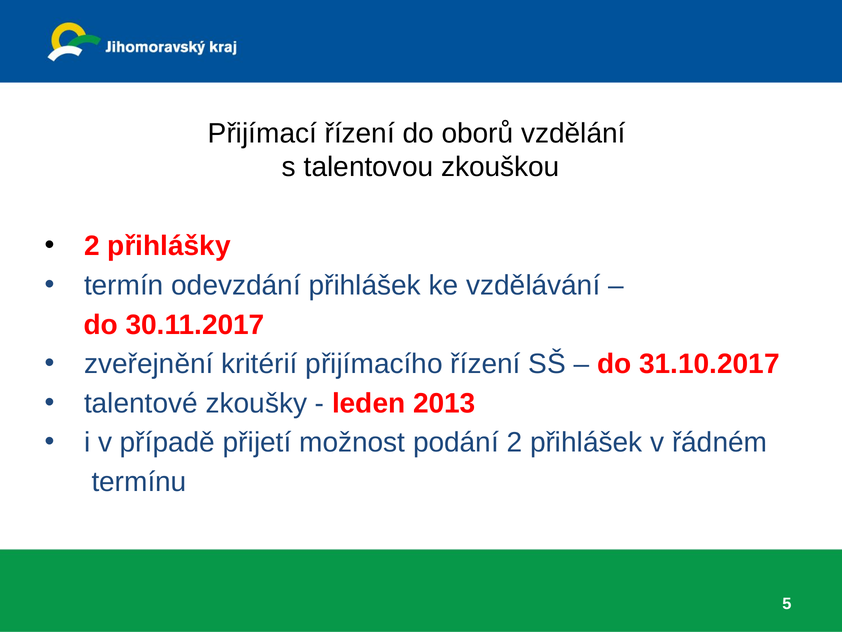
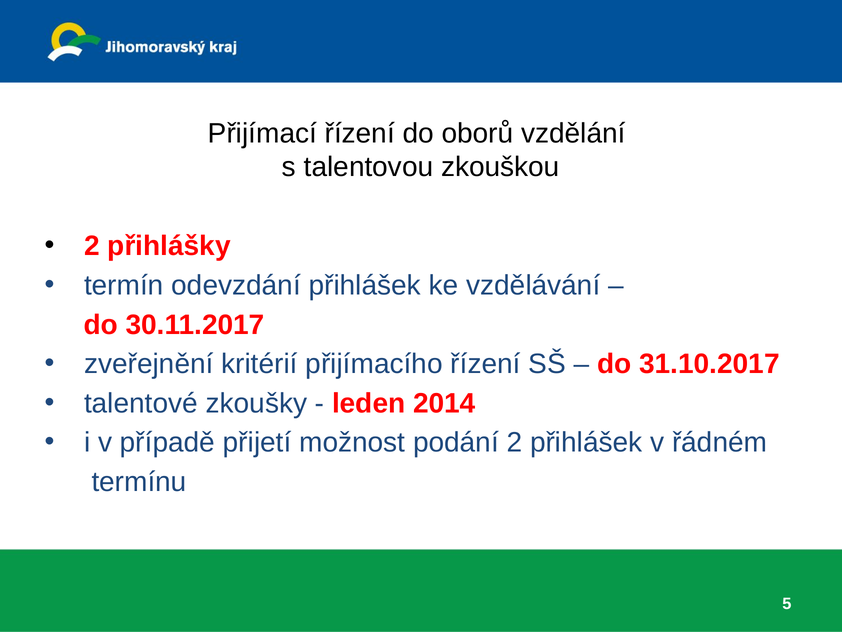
2013: 2013 -> 2014
